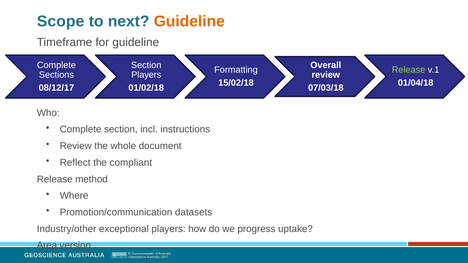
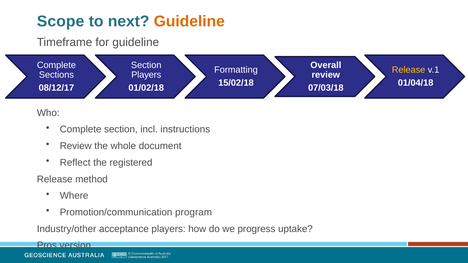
Release at (409, 70) colour: light green -> yellow
compliant: compliant -> registered
datasets: datasets -> program
exceptional: exceptional -> acceptance
Area: Area -> Pros
